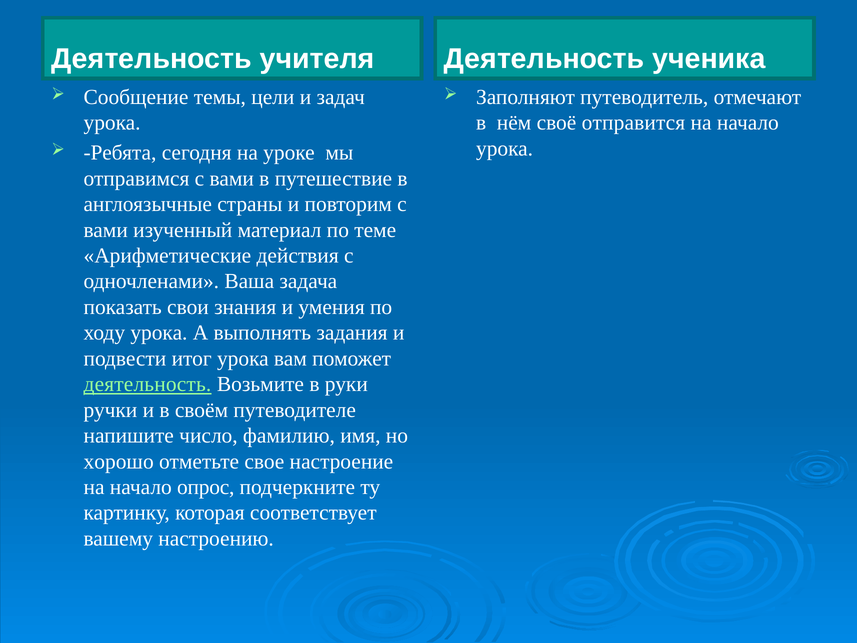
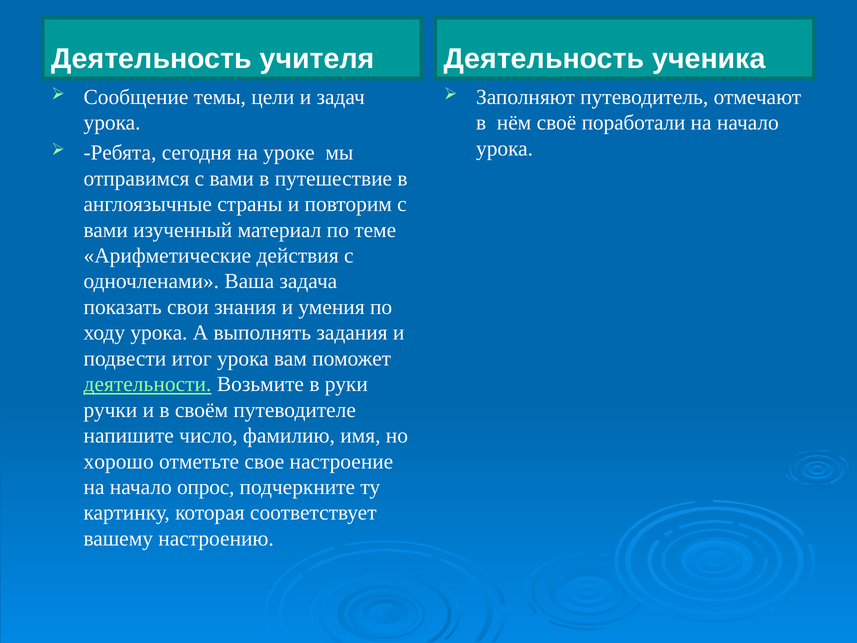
отправится: отправится -> поработали
деятельность at (147, 384): деятельность -> деятельности
